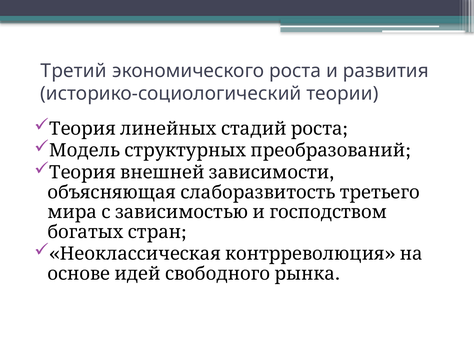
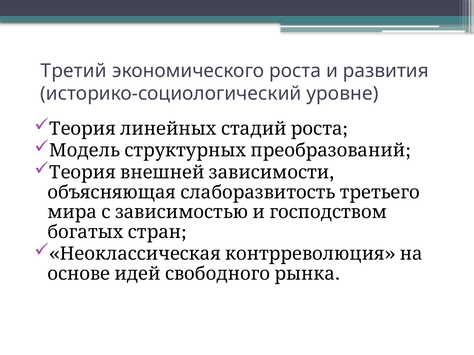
теории: теории -> уровне
